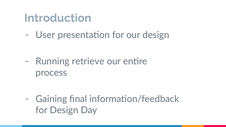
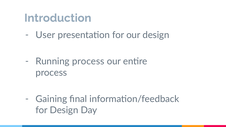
Running retrieve: retrieve -> process
